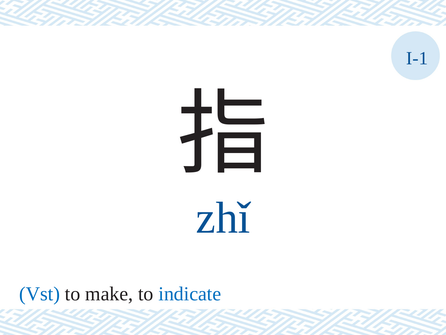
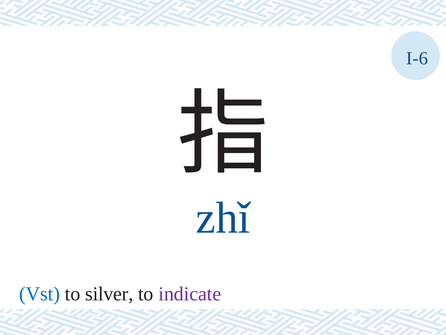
I-1: I-1 -> I-6
make: make -> silver
indicate colour: blue -> purple
